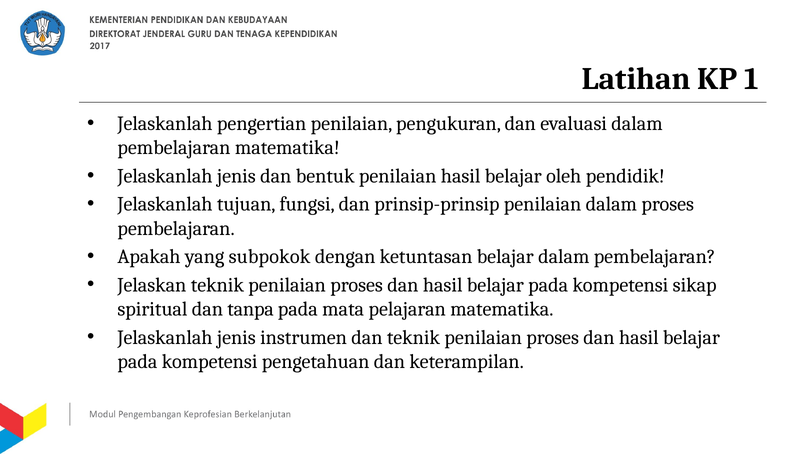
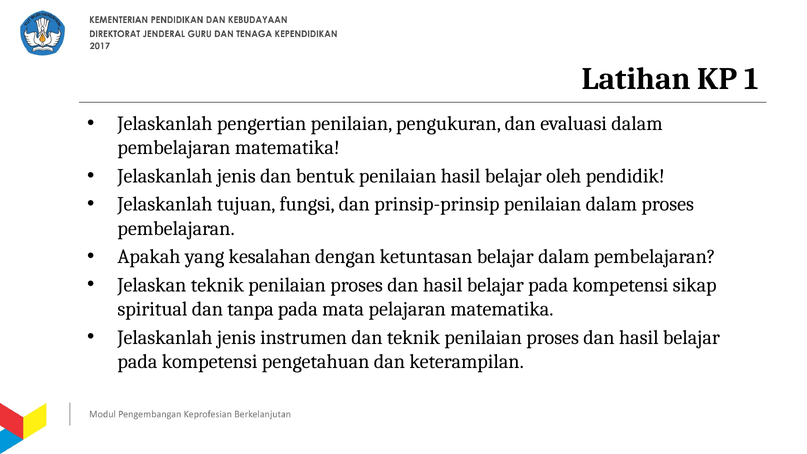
subpokok: subpokok -> kesalahan
